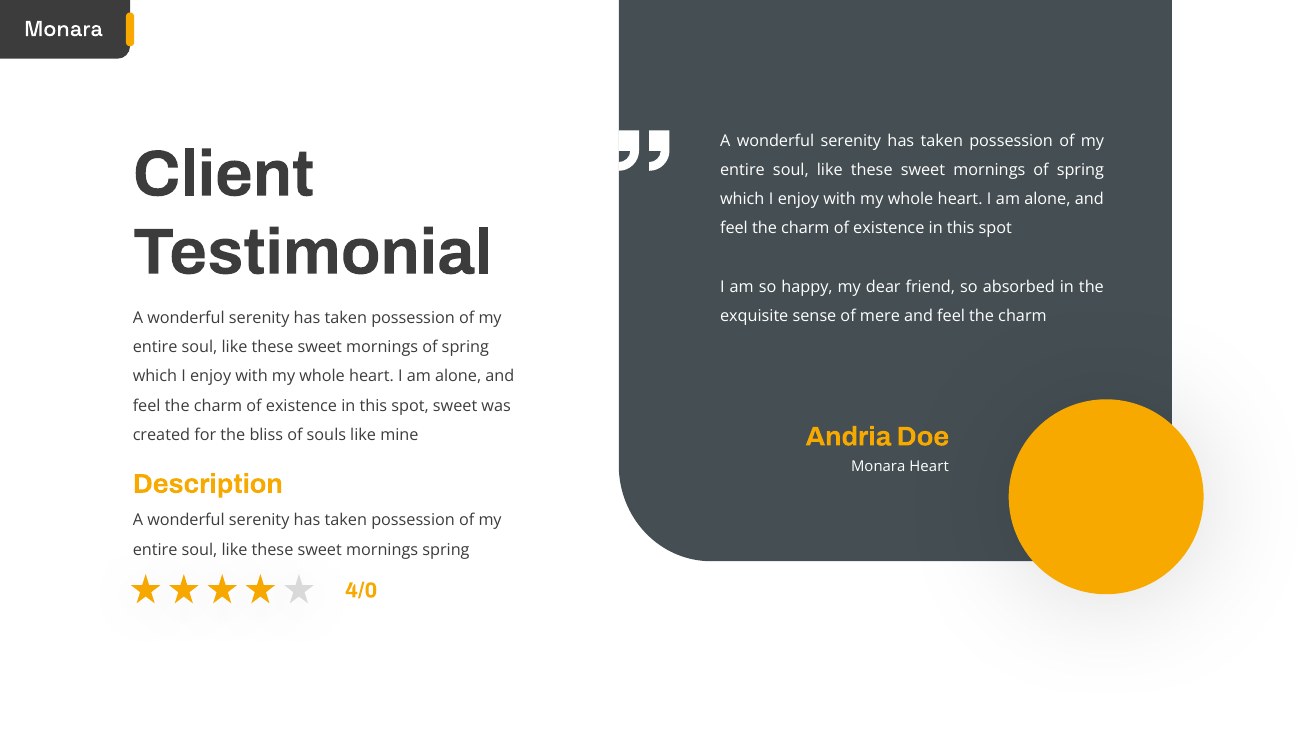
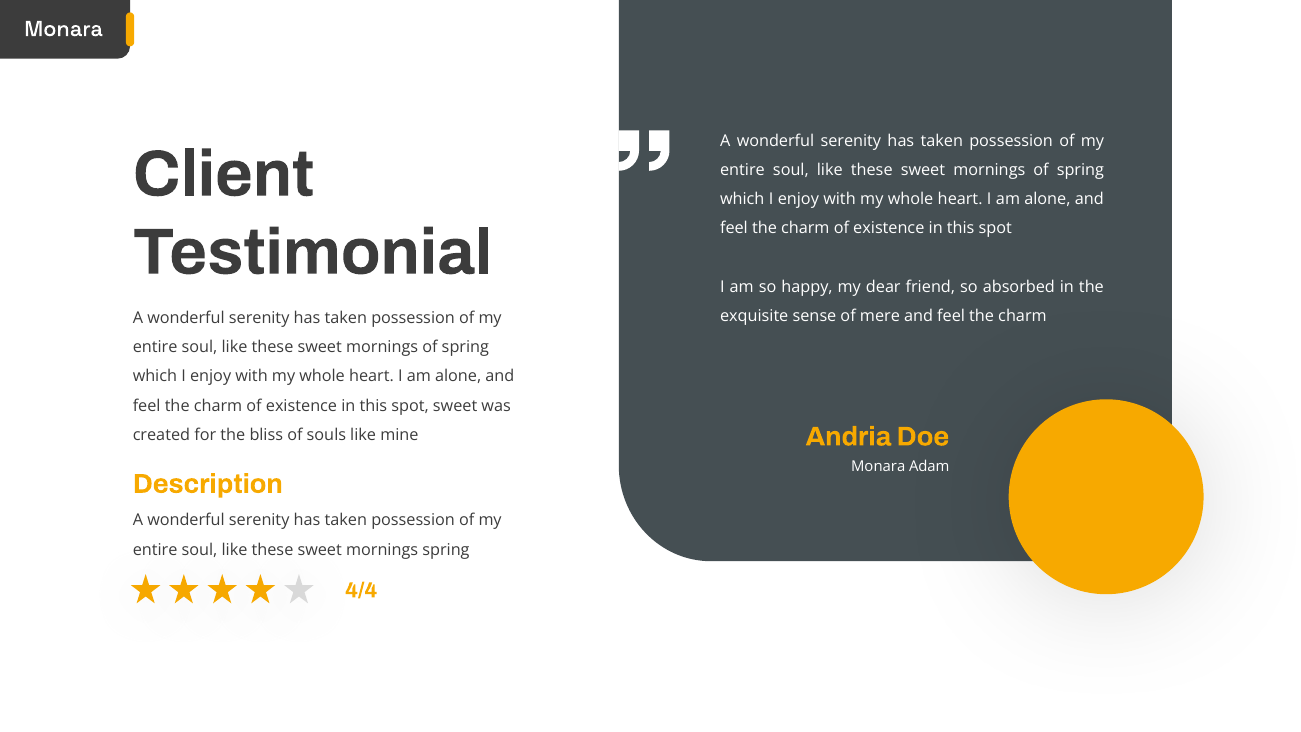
Monara Heart: Heart -> Adam
4/0: 4/0 -> 4/4
